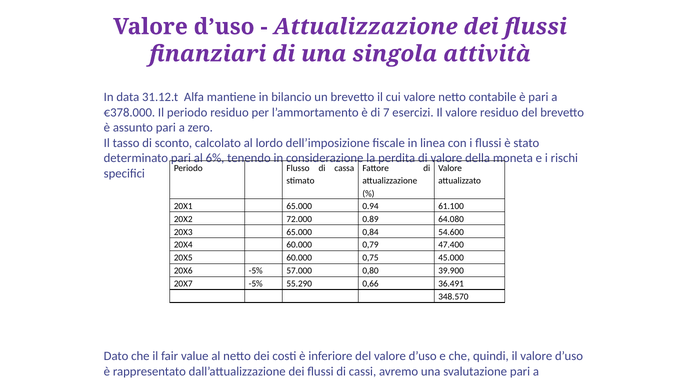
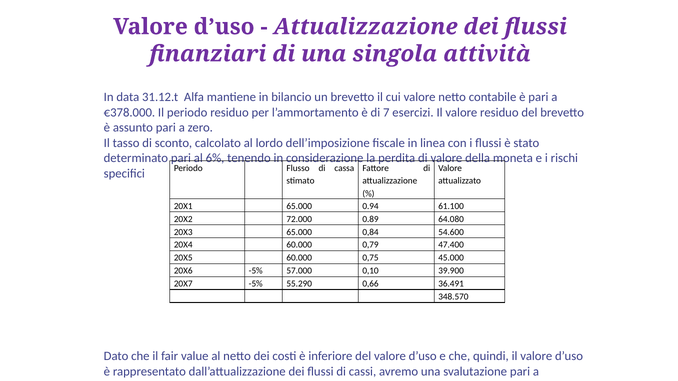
0,80: 0,80 -> 0,10
